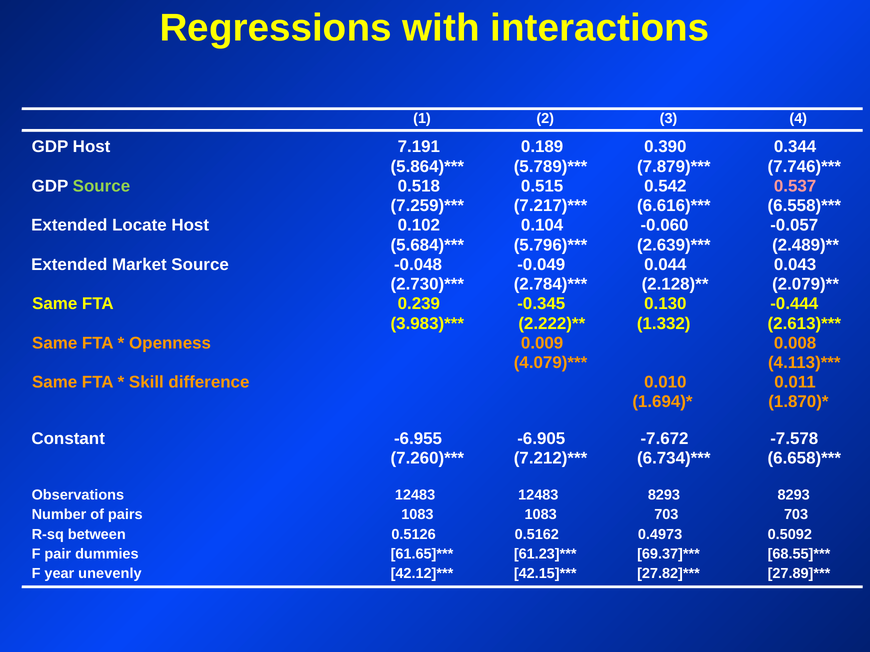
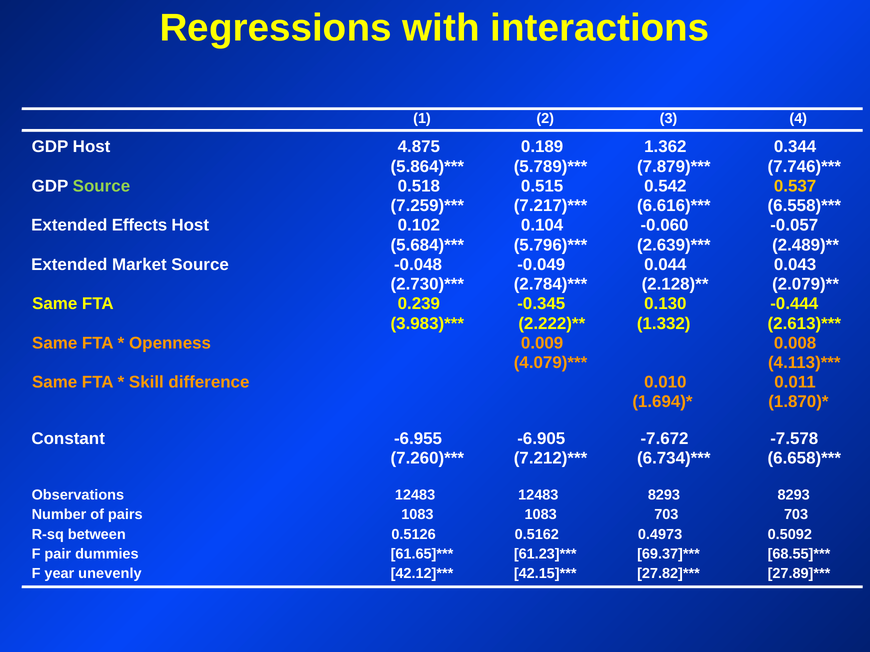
7.191: 7.191 -> 4.875
0.390: 0.390 -> 1.362
0.537 colour: pink -> yellow
Locate: Locate -> Effects
